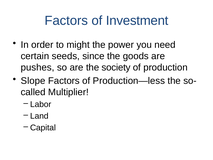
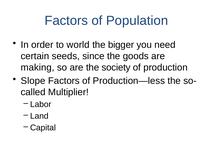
Investment: Investment -> Population
might: might -> world
power: power -> bigger
pushes: pushes -> making
